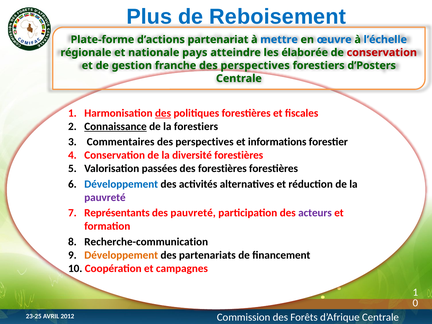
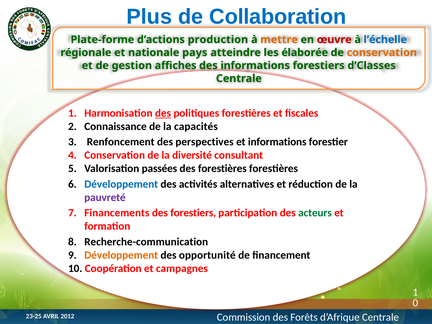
Reboisement: Reboisement -> Collaboration
partenariat: partenariat -> production
mettre colour: blue -> orange
œuvre colour: blue -> red
conservation at (382, 53) colour: red -> orange
franche: franche -> affiches
perspectives at (255, 66): perspectives -> informations
d’Posters: d’Posters -> d’Classes
Connaissance underline: present -> none
la forestiers: forestiers -> capacités
Commentaires: Commentaires -> Renfoncement
diversité forestières: forestières -> consultant
Représentants: Représentants -> Financements
des pauvreté: pauvreté -> forestiers
acteurs colour: purple -> green
partenariats: partenariats -> opportunité
